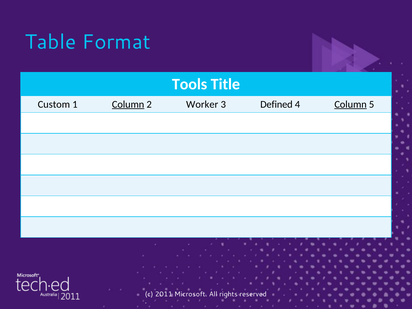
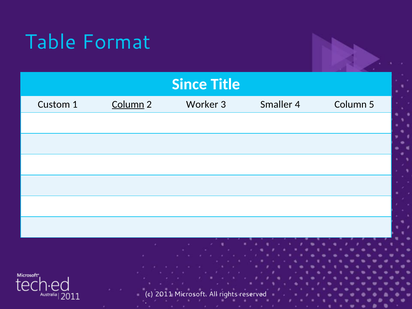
Tools: Tools -> Since
Defined: Defined -> Smaller
Column at (351, 104) underline: present -> none
